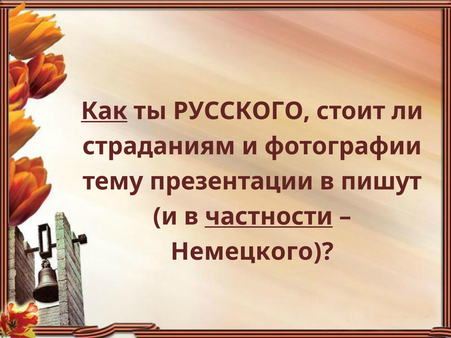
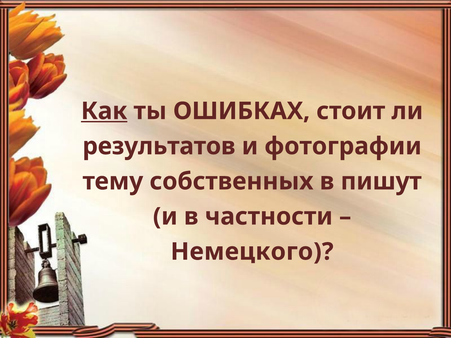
РУССКОГО: РУССКОГО -> ОШИБКАХ
страданиям: страданиям -> результатов
презентации: презентации -> собственных
частности underline: present -> none
